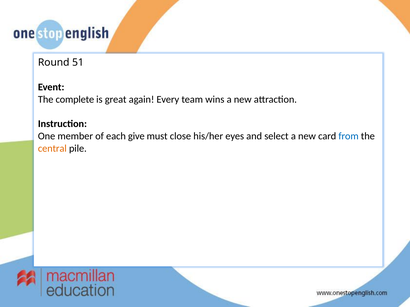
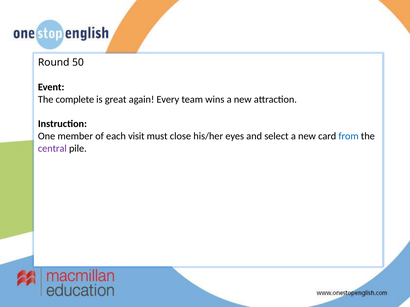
51: 51 -> 50
give: give -> visit
central colour: orange -> purple
